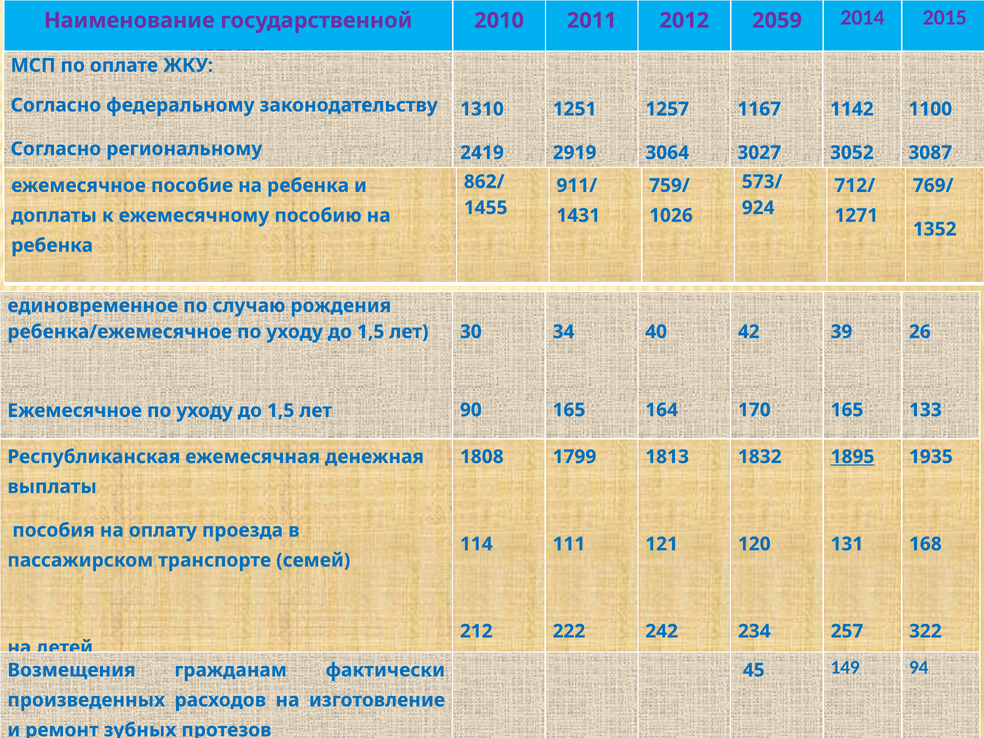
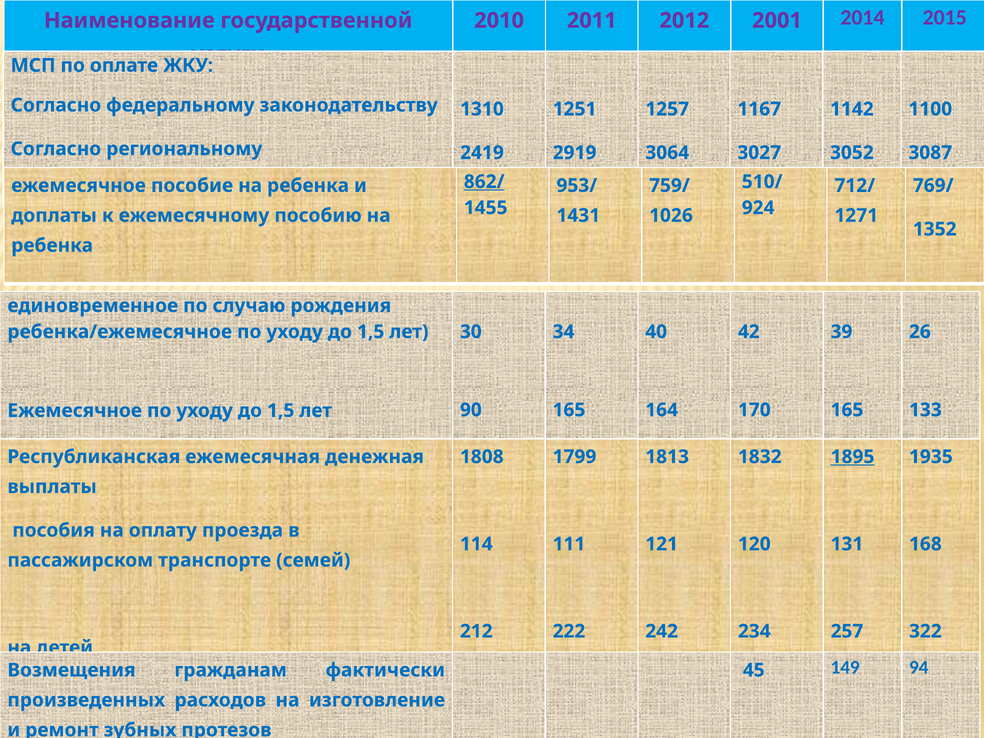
2059: 2059 -> 2001
862/ underline: none -> present
573/: 573/ -> 510/
911/: 911/ -> 953/
